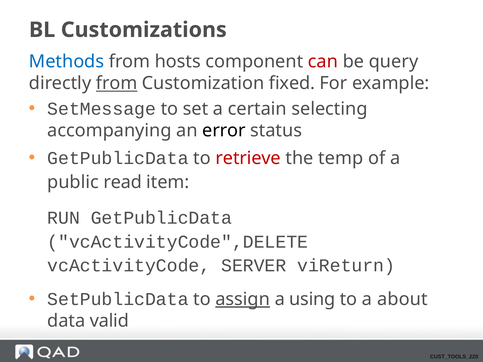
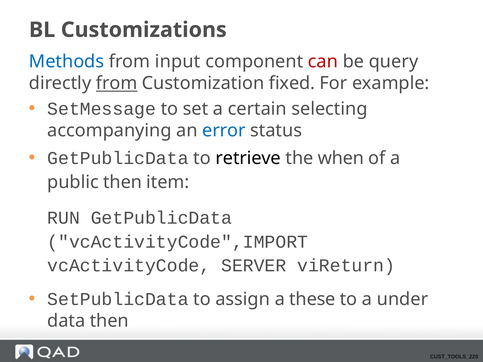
hosts: hosts -> input
error colour: black -> blue
retrieve colour: red -> black
temp: temp -> when
public read: read -> then
vcActivityCode",DELETE: vcActivityCode",DELETE -> vcActivityCode",IMPORT
assign underline: present -> none
using: using -> these
about: about -> under
data valid: valid -> then
